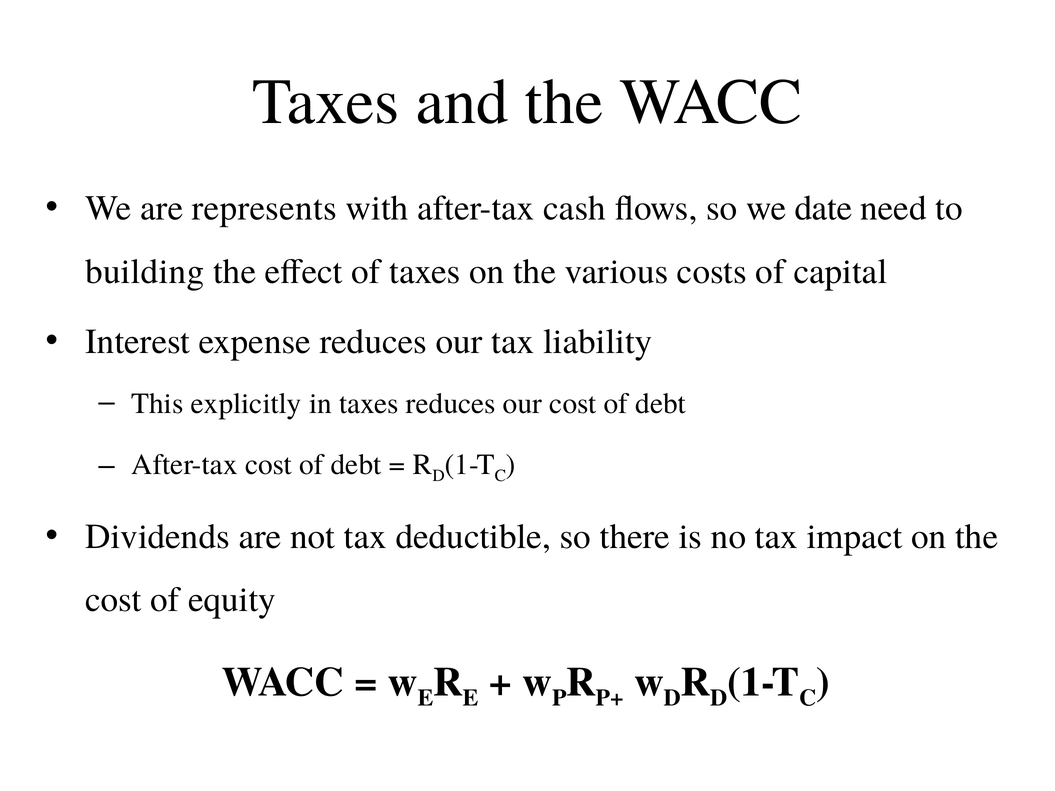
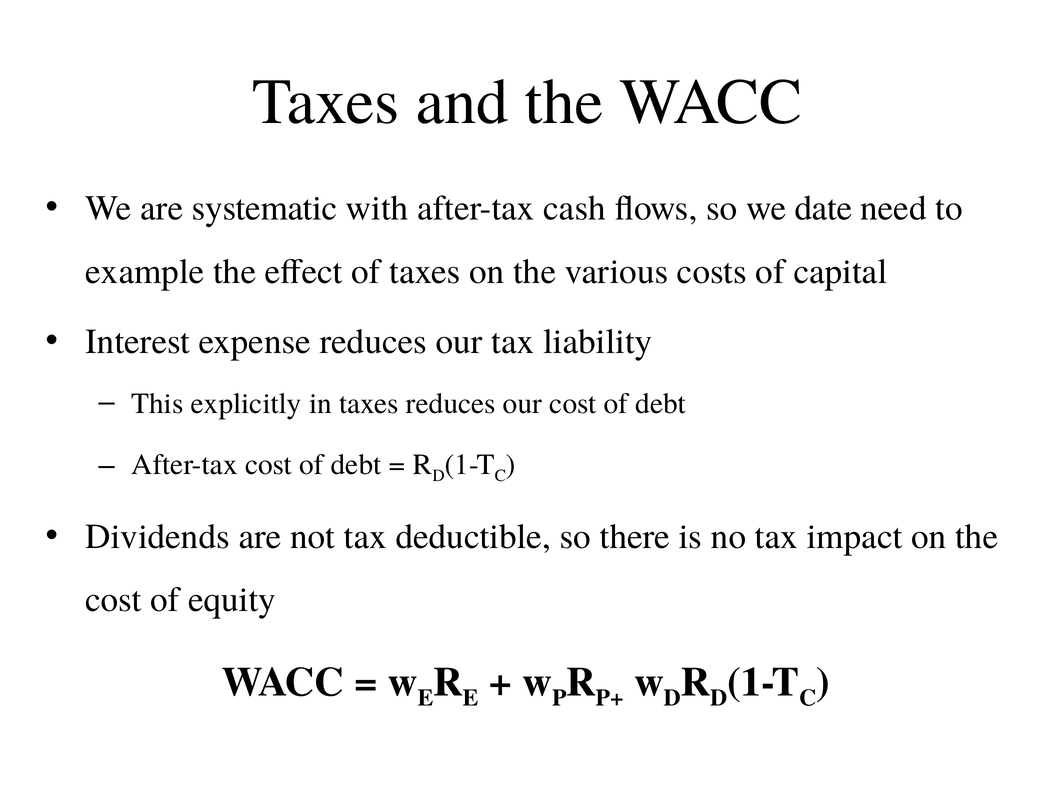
represents: represents -> systematic
building: building -> example
